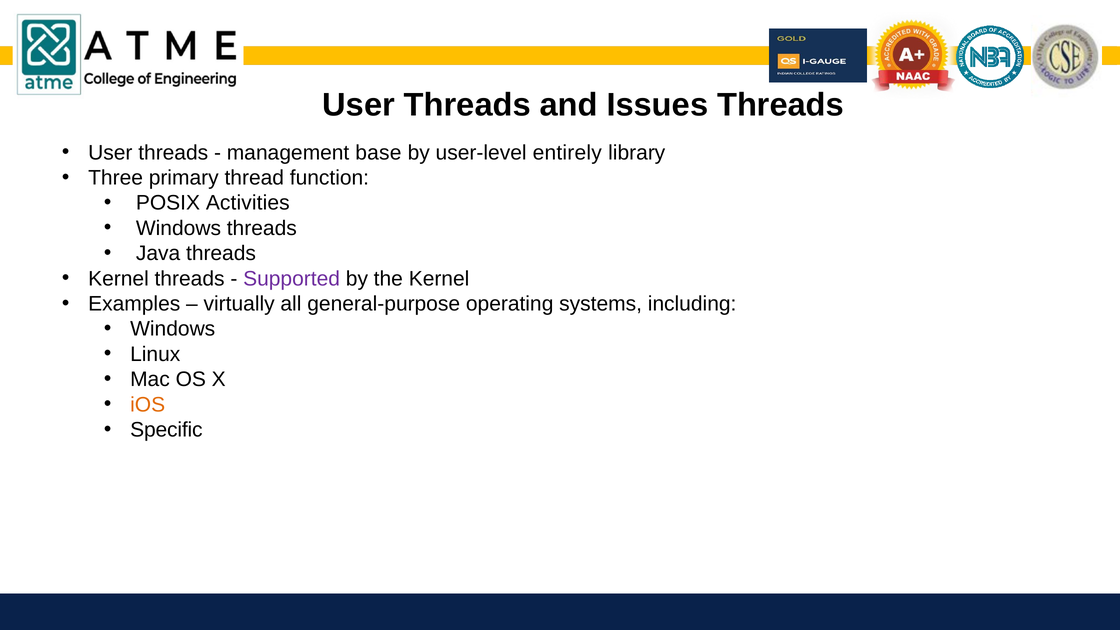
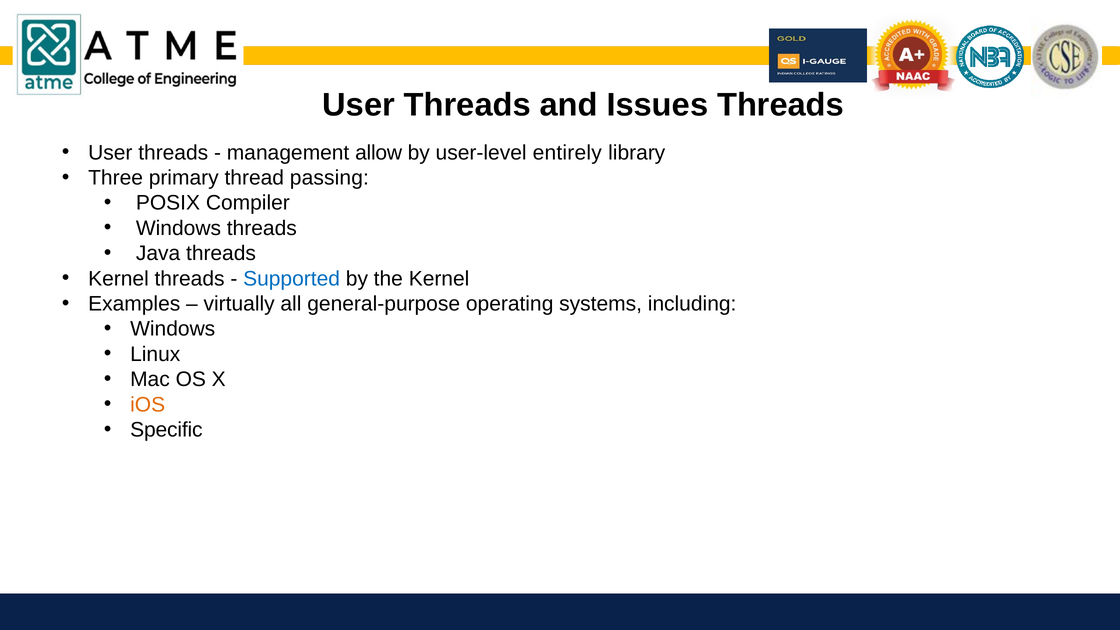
base: base -> allow
function: function -> passing
Activities: Activities -> Compiler
Supported colour: purple -> blue
